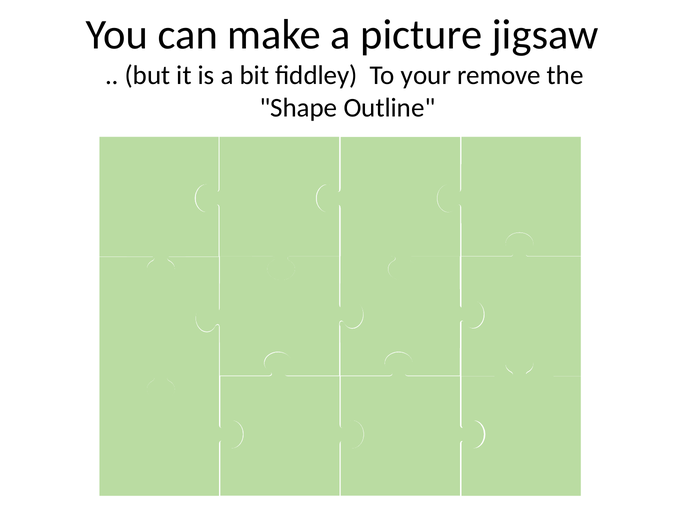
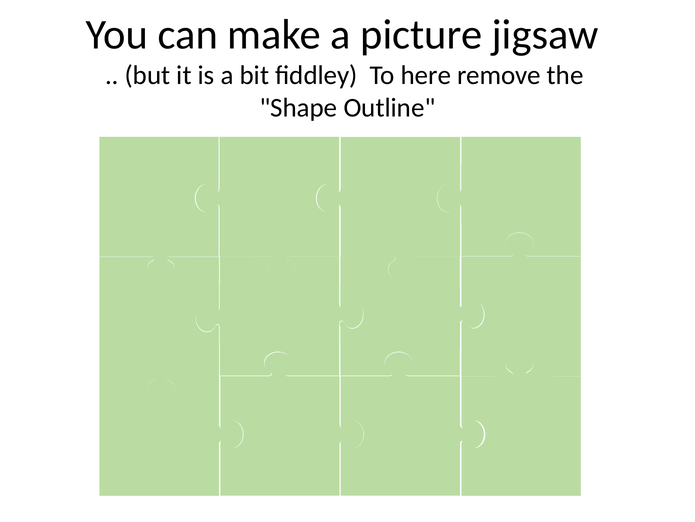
your: your -> here
